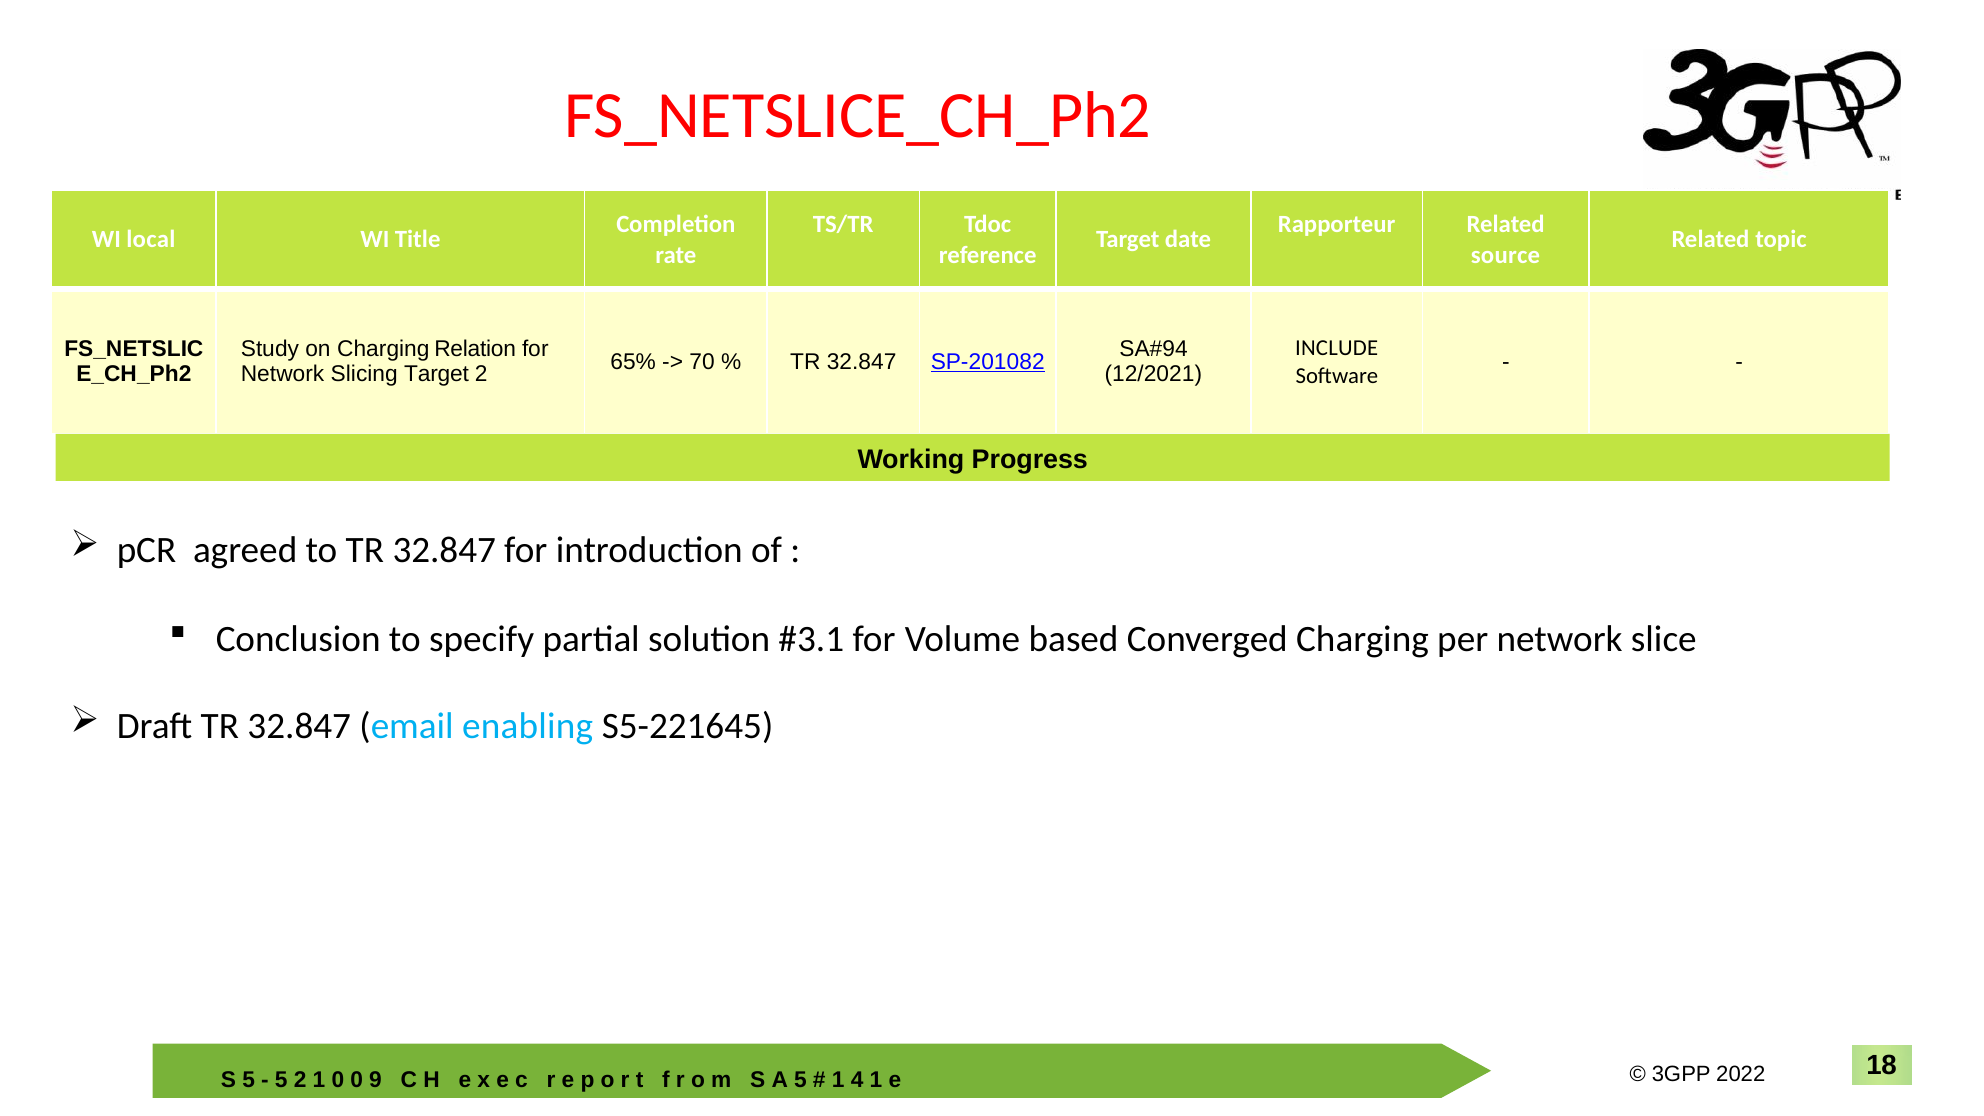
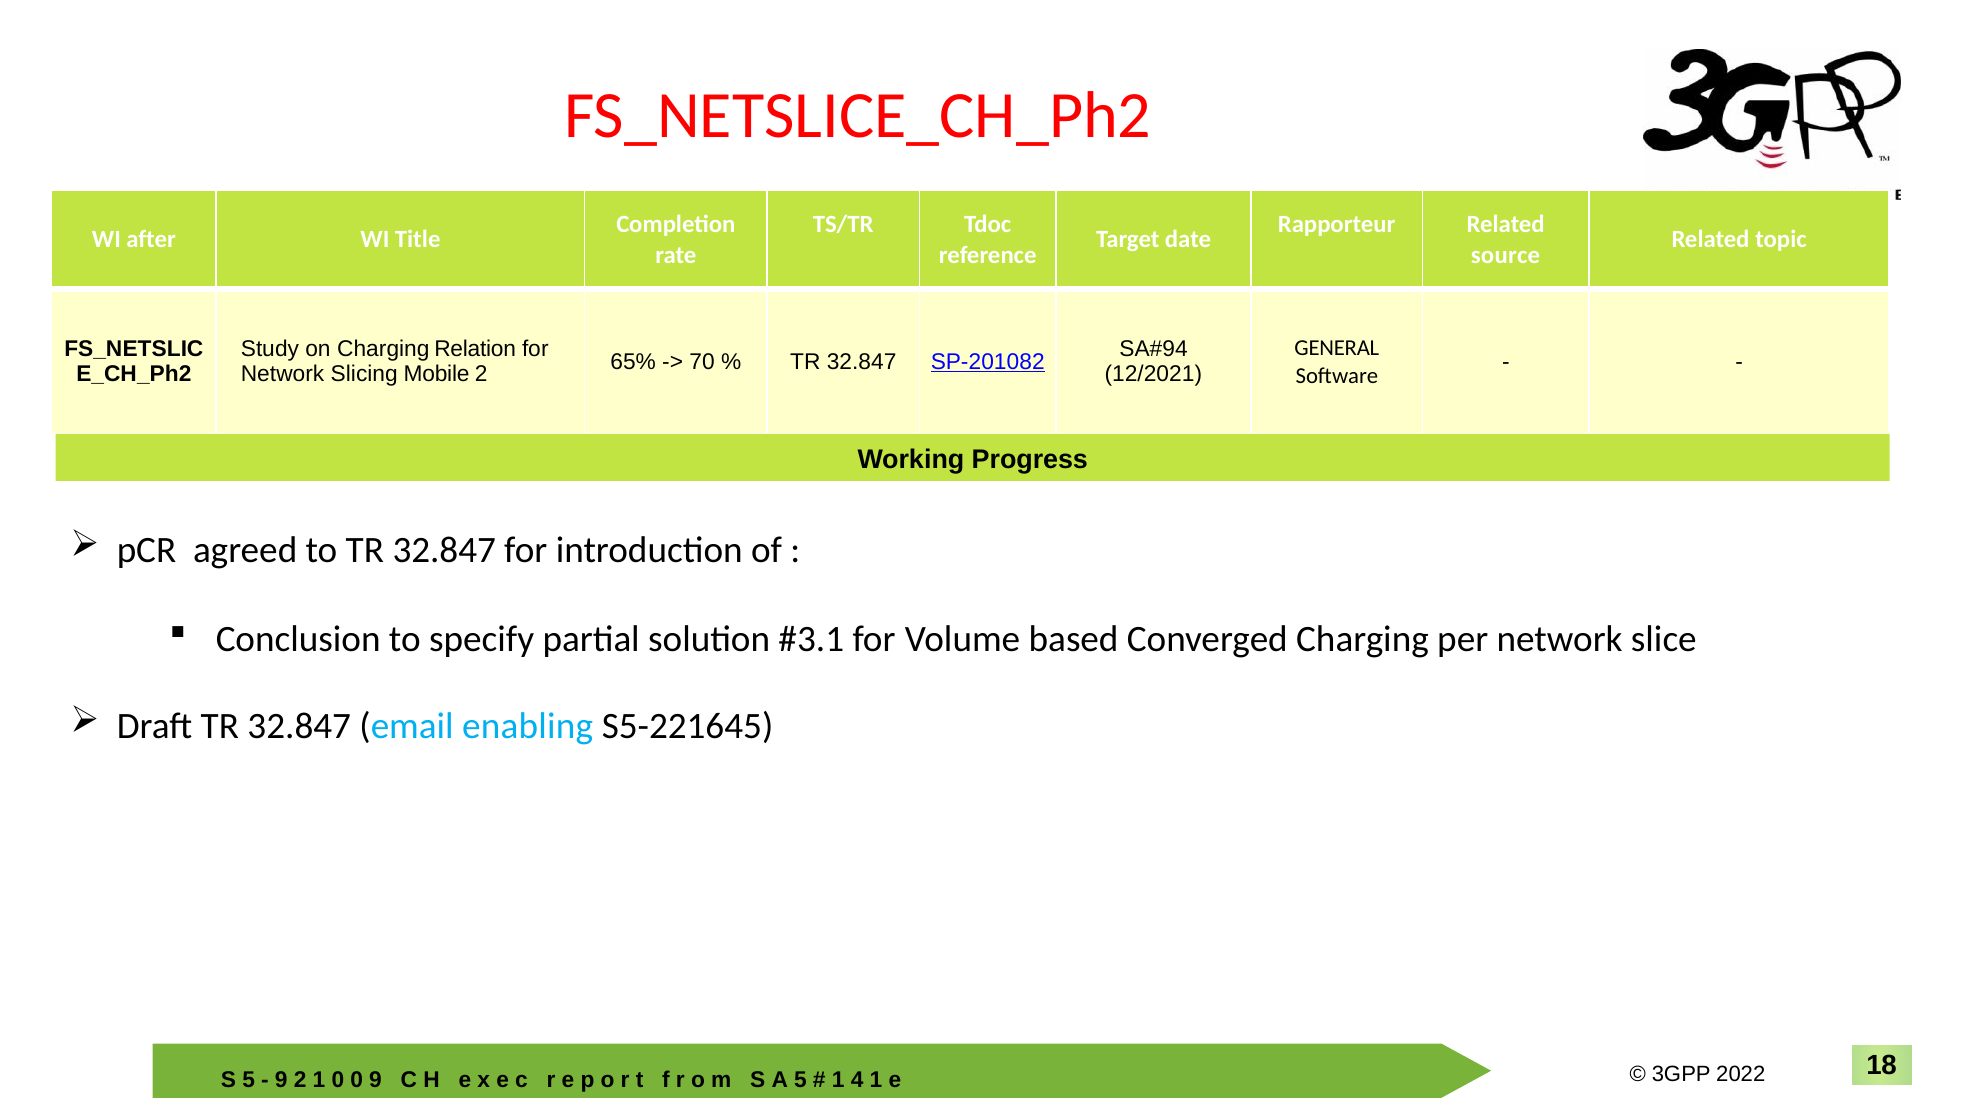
local: local -> after
INCLUDE: INCLUDE -> GENERAL
Slicing Target: Target -> Mobile
5 at (281, 1080): 5 -> 9
